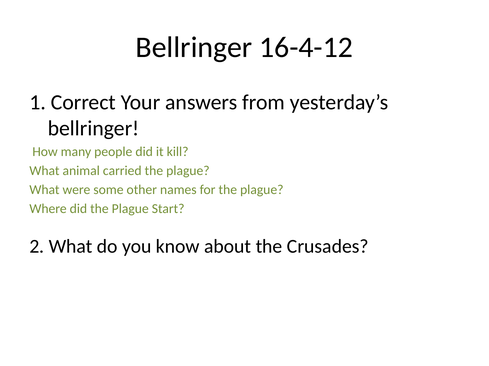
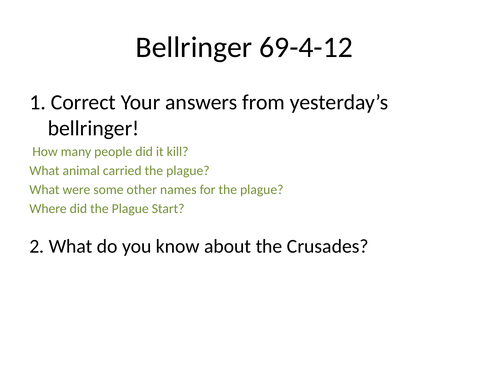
16-4-12: 16-4-12 -> 69-4-12
